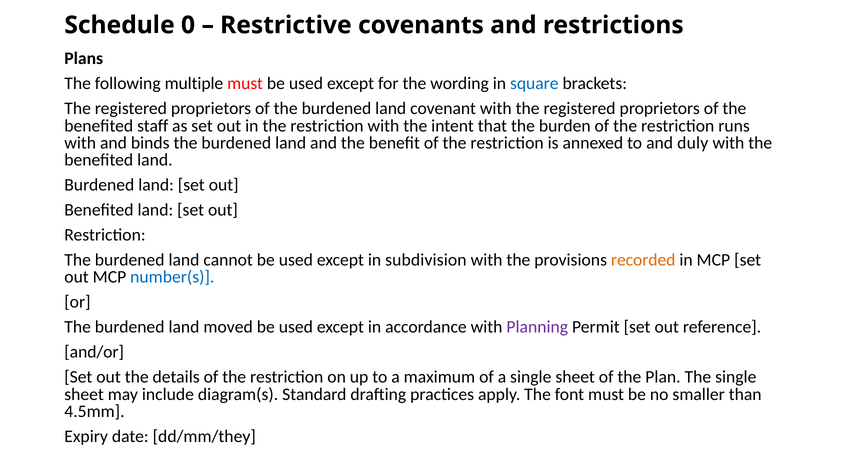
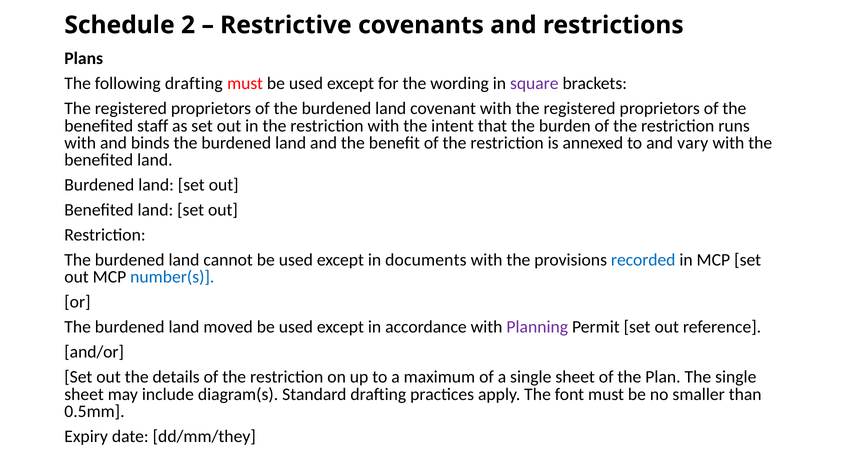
0: 0 -> 2
following multiple: multiple -> drafting
square colour: blue -> purple
duly: duly -> vary
subdivision: subdivision -> documents
recorded colour: orange -> blue
4.5mm: 4.5mm -> 0.5mm
